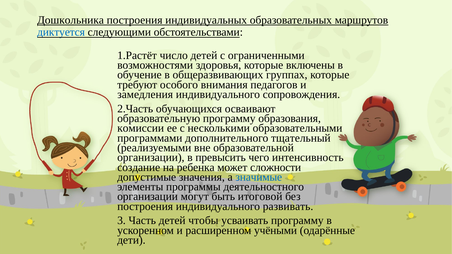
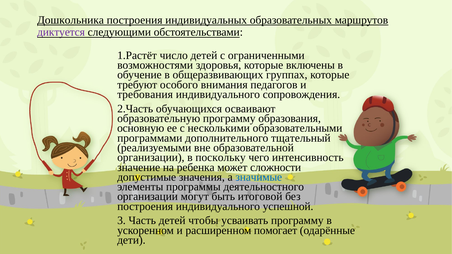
диктуется colour: blue -> purple
замедления: замедления -> требования
комиссии: комиссии -> основную
превысить: превысить -> поскольку
создание: создание -> значение
развивать: развивать -> успешной
учёными: учёными -> помогает
